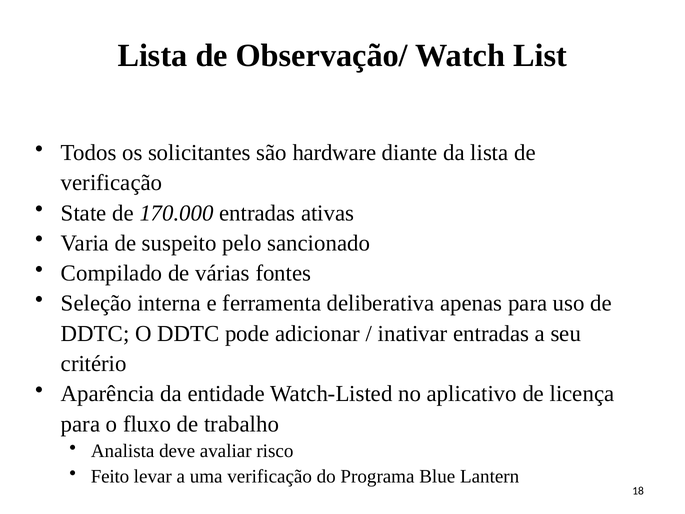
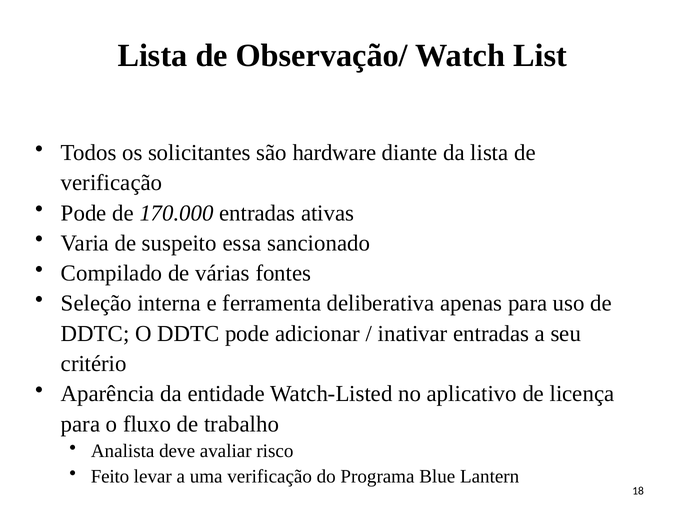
State at (84, 213): State -> Pode
pelo: pelo -> essa
